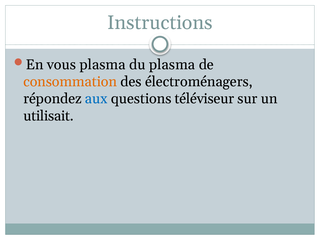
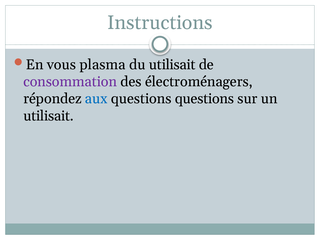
du plasma: plasma -> utilisait
consommation colour: orange -> purple
questions téléviseur: téléviseur -> questions
